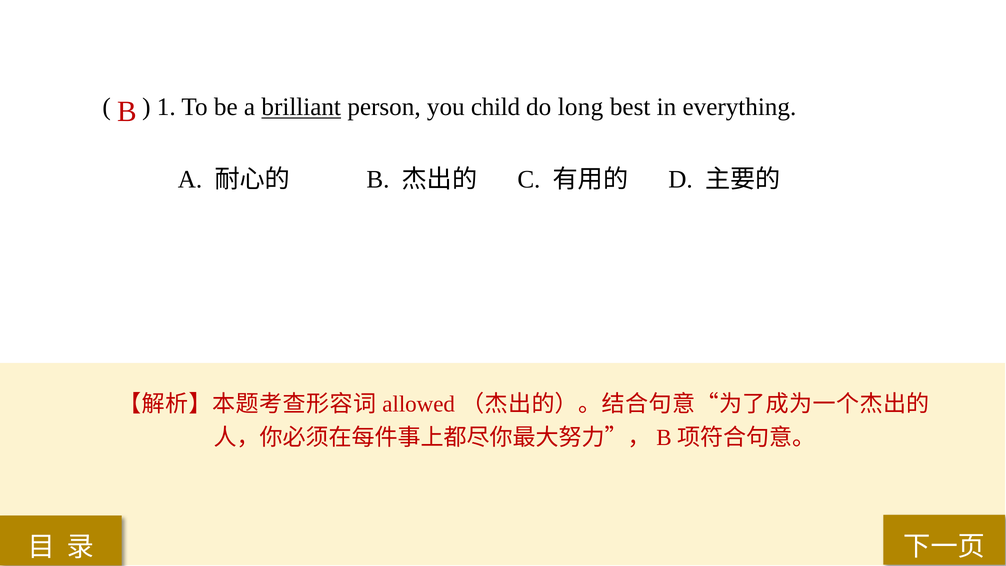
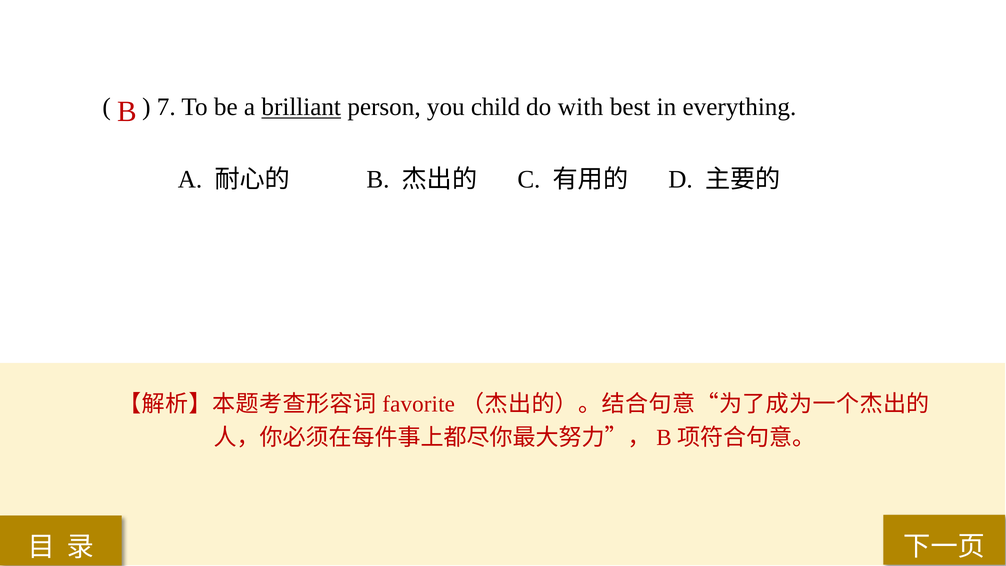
1: 1 -> 7
long: long -> with
allowed: allowed -> favorite
